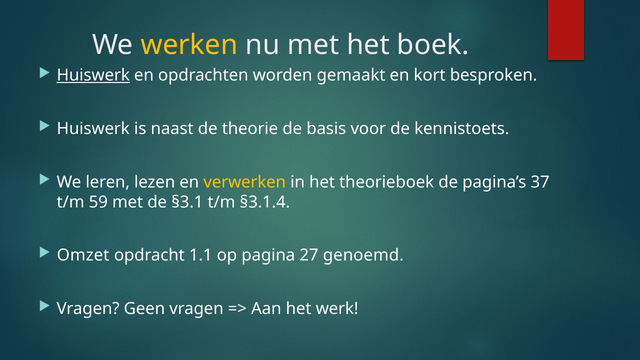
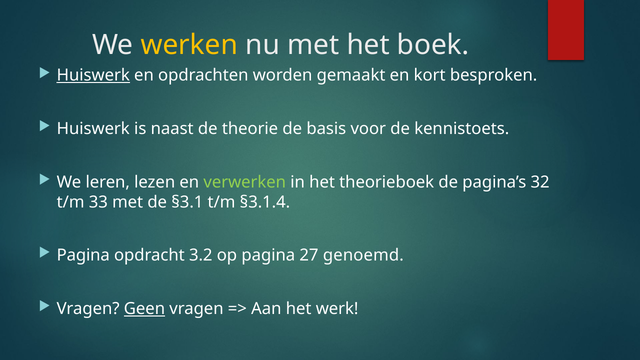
verwerken colour: yellow -> light green
37: 37 -> 32
59: 59 -> 33
Omzet at (83, 255): Omzet -> Pagina
1.1: 1.1 -> 3.2
Geen underline: none -> present
